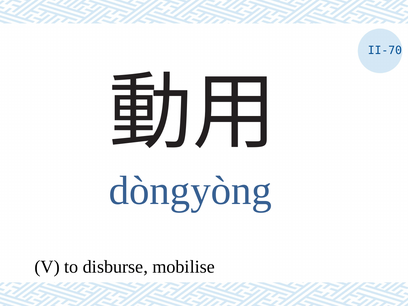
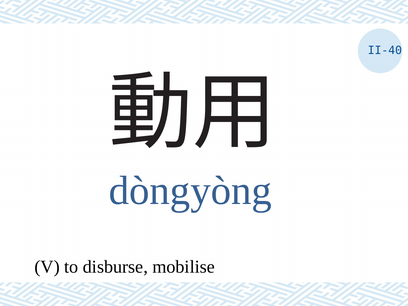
II-70: II-70 -> II-40
